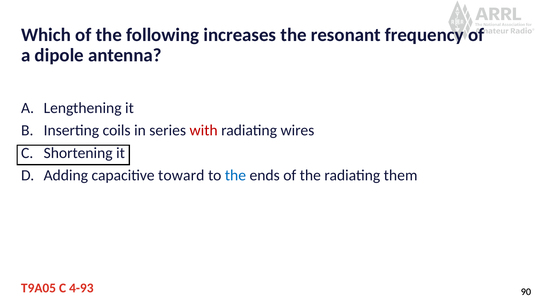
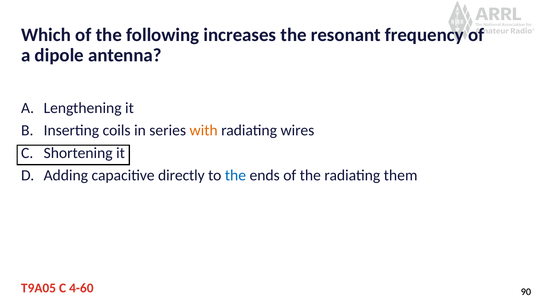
with colour: red -> orange
toward: toward -> directly
4-93: 4-93 -> 4-60
